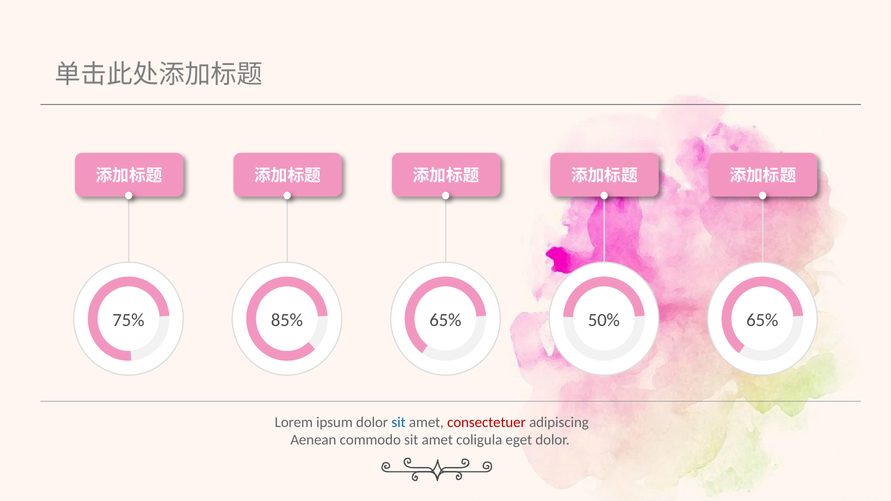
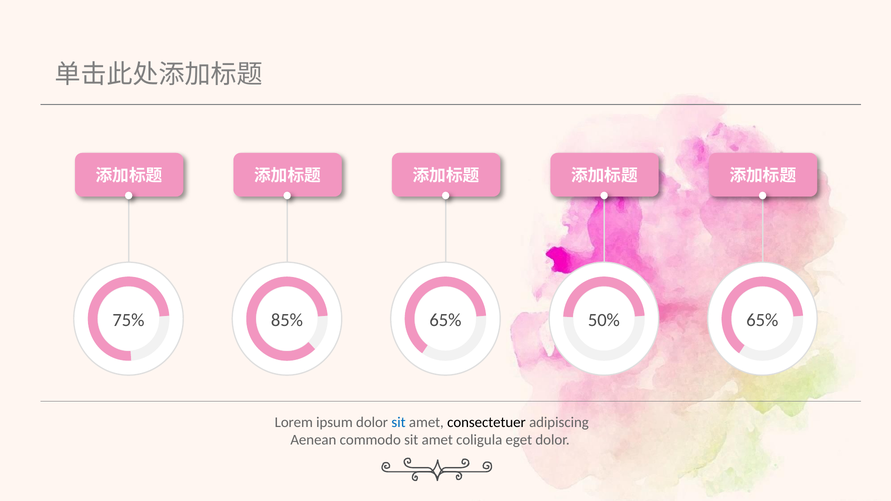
consectetuer colour: red -> black
